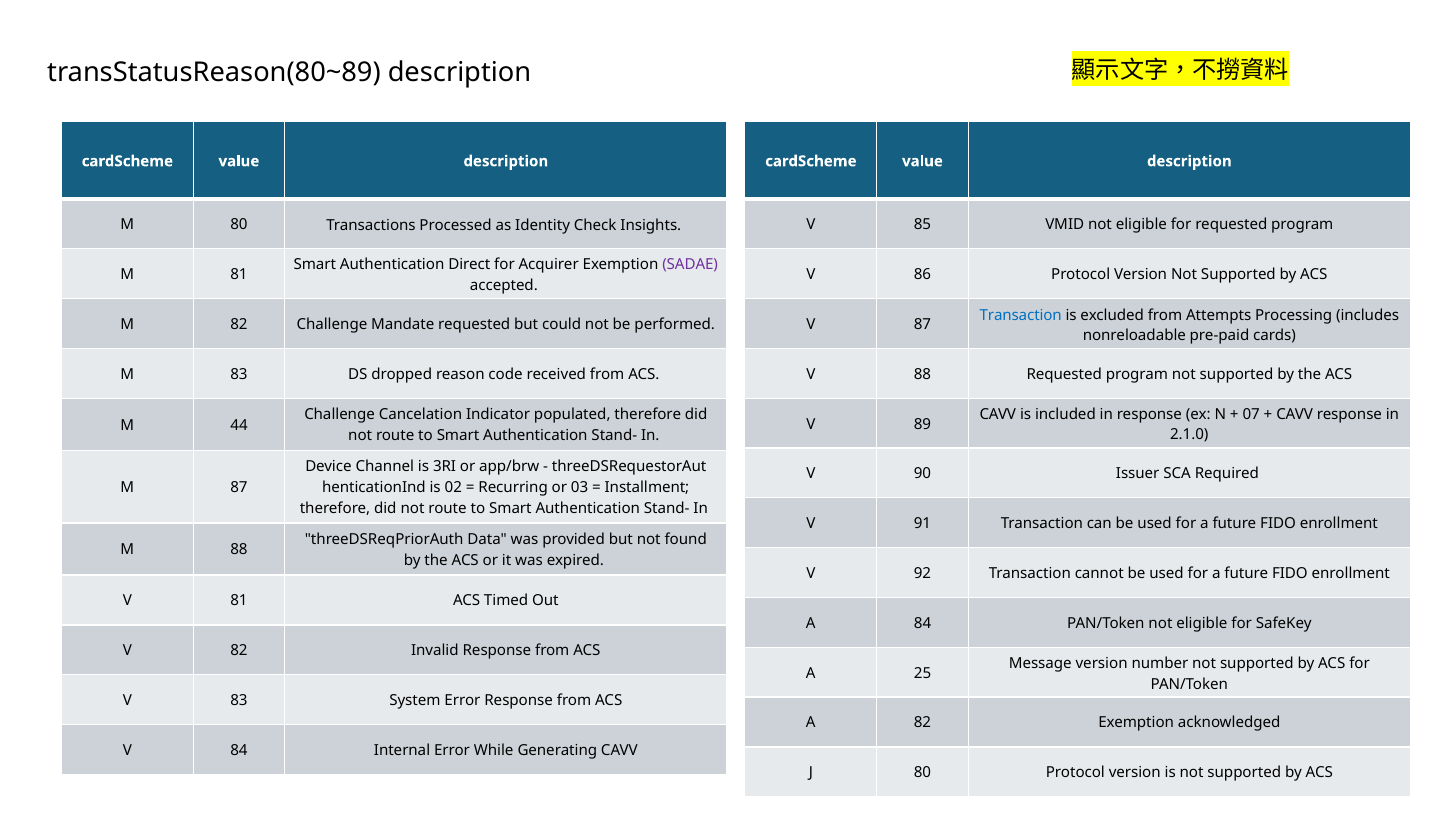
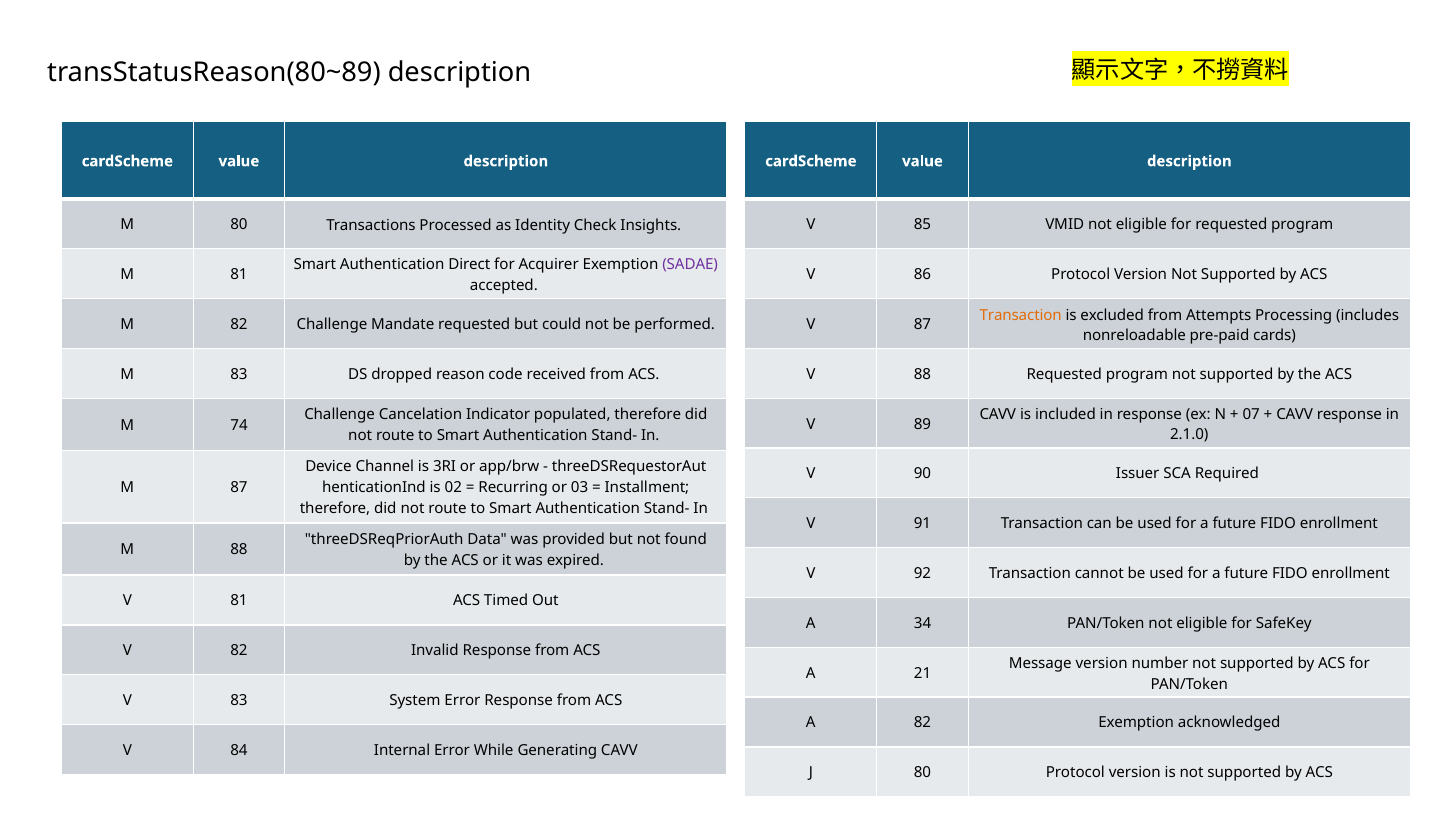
Transaction at (1021, 315) colour: blue -> orange
44: 44 -> 74
A 84: 84 -> 34
25: 25 -> 21
